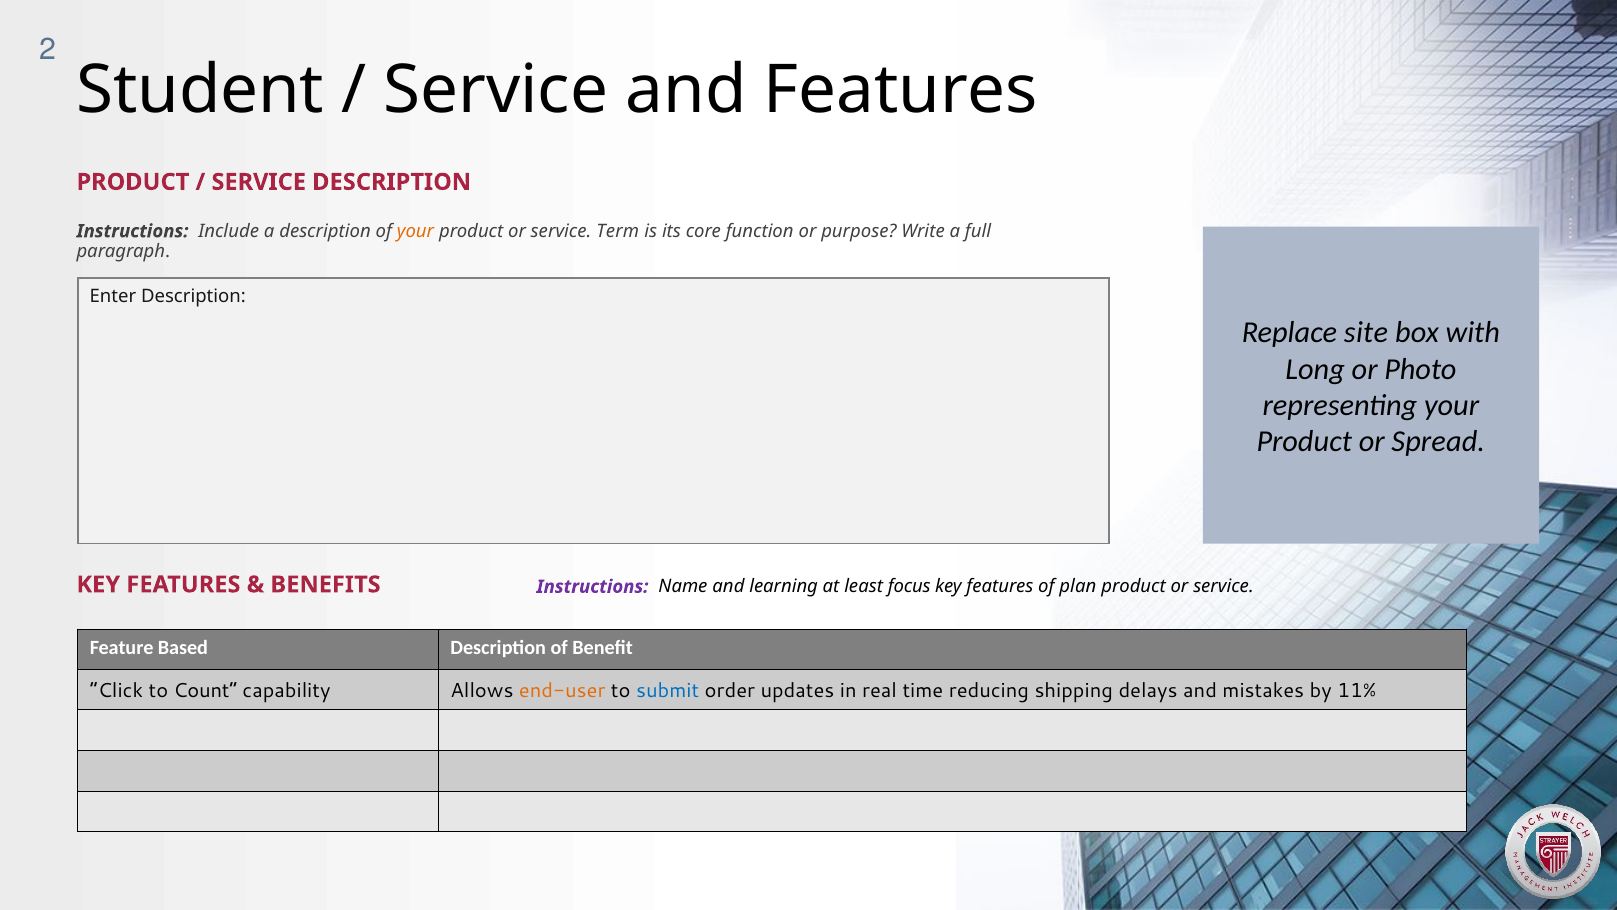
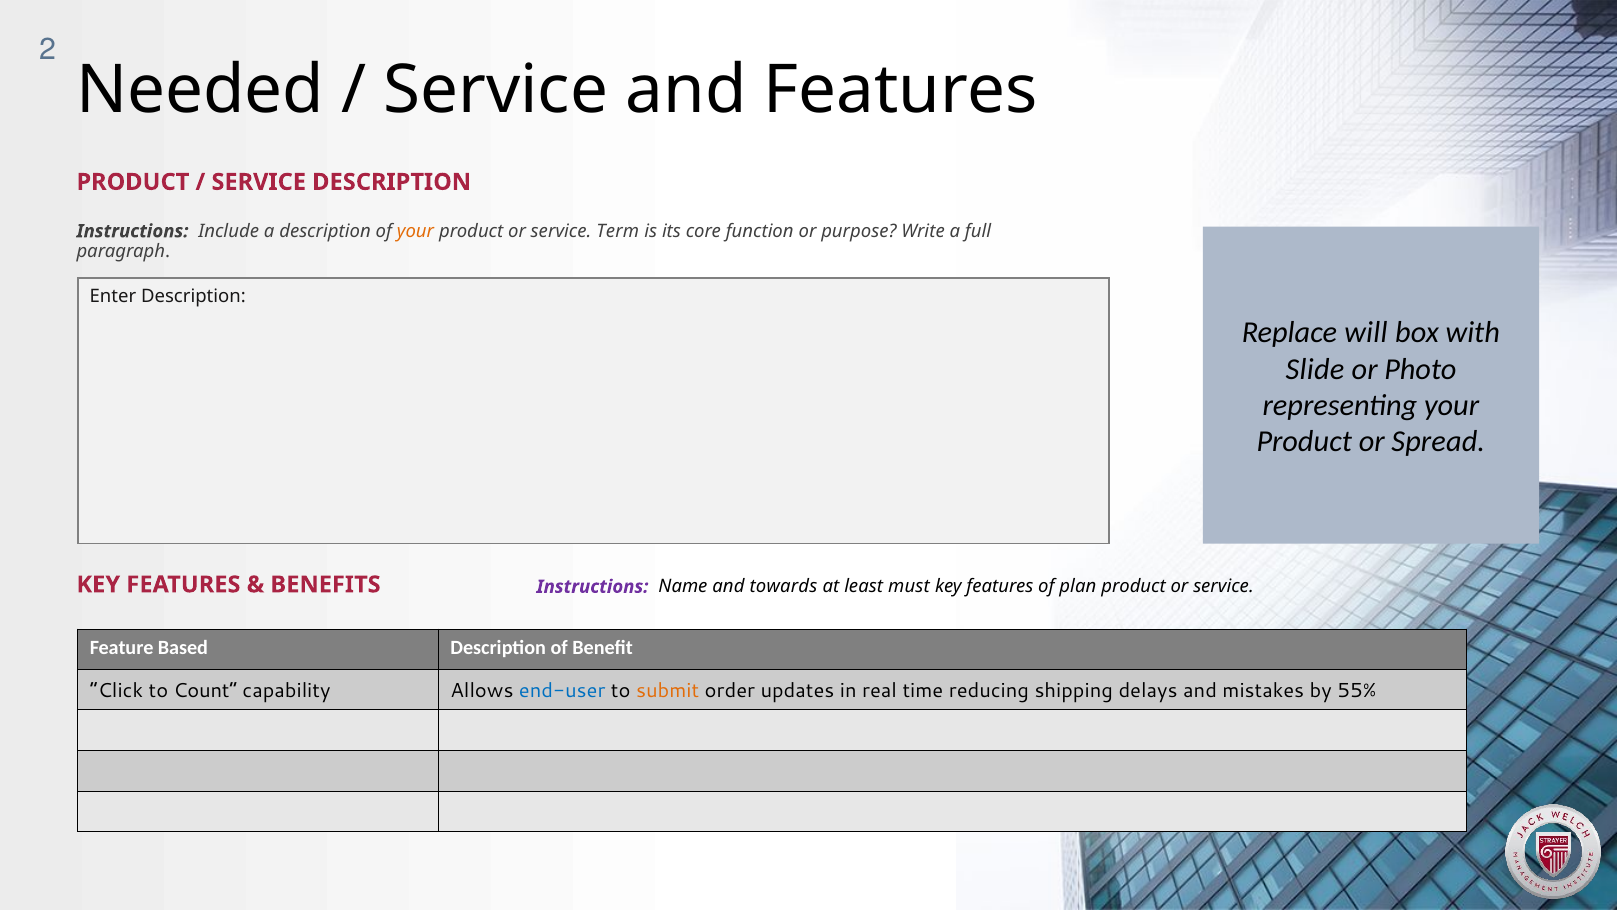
Student: Student -> Needed
site: site -> will
Long: Long -> Slide
learning: learning -> towards
focus: focus -> must
end-user colour: orange -> blue
submit colour: blue -> orange
11%: 11% -> 55%
